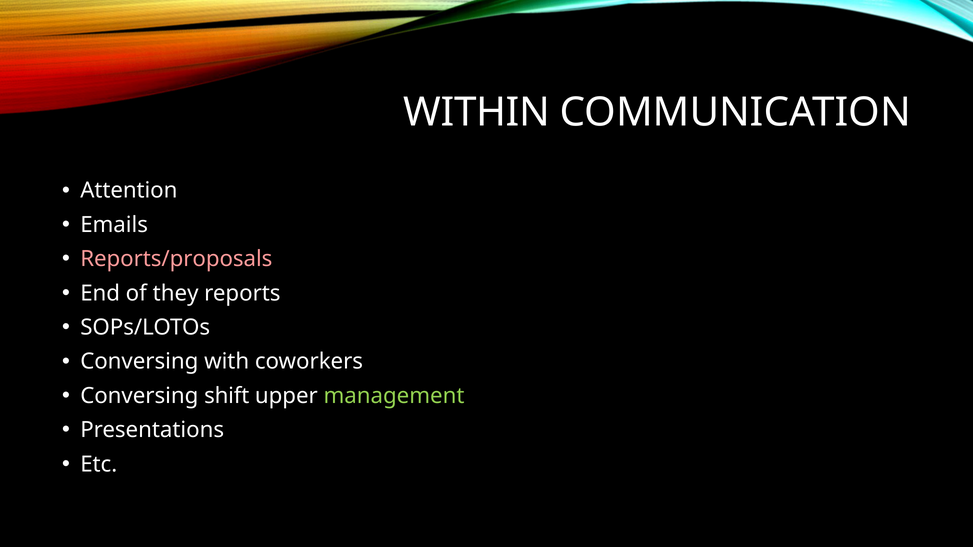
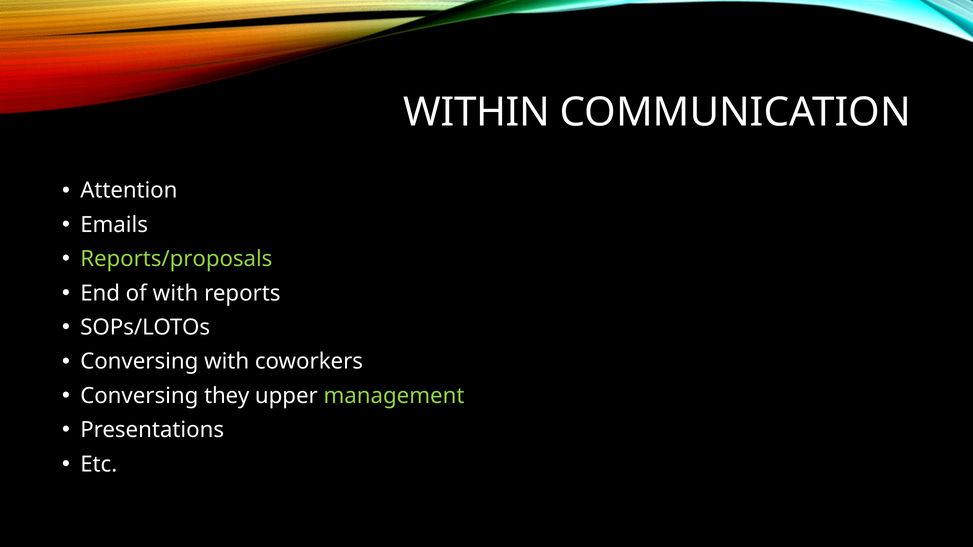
Reports/proposals colour: pink -> light green
of they: they -> with
shift: shift -> they
